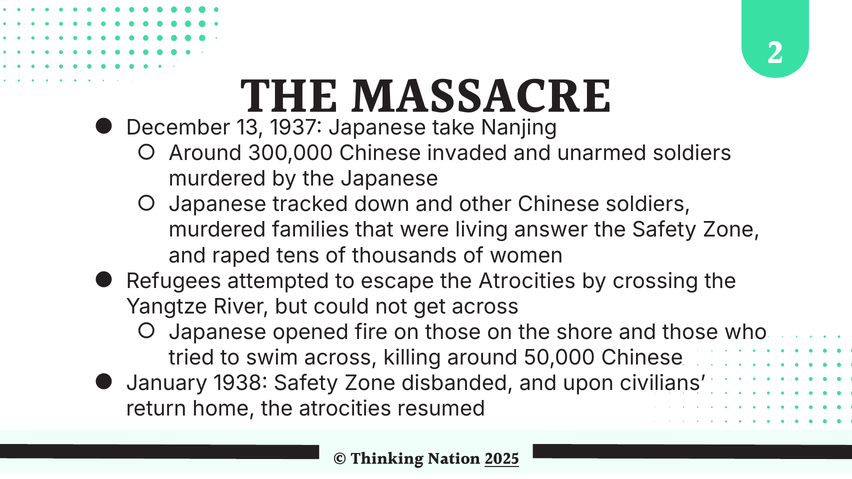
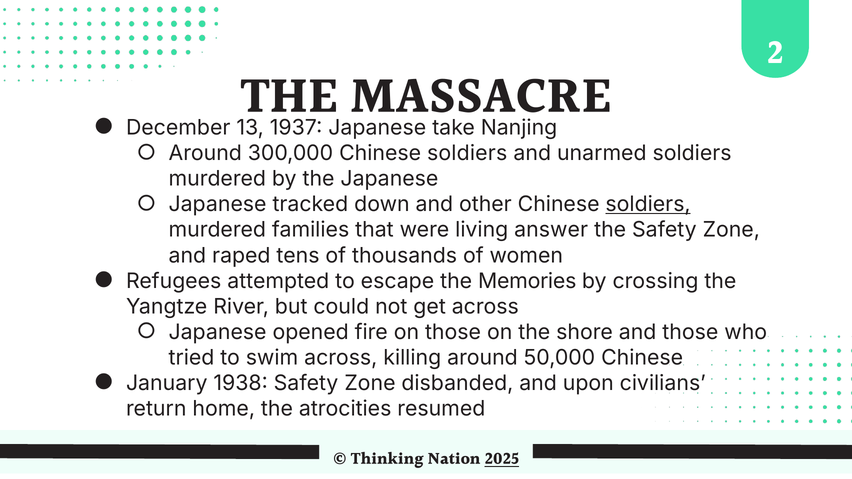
300,000 Chinese invaded: invaded -> soldiers
soldiers at (648, 205) underline: none -> present
escape the Atrocities: Atrocities -> Memories
